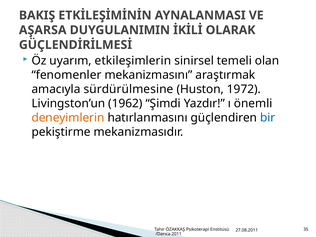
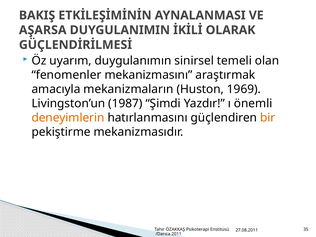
etkileşimlerin: etkileşimlerin -> duygulanımın
sürdürülmesine: sürdürülmesine -> mekanizmaların
1972: 1972 -> 1969
1962: 1962 -> 1987
bir colour: blue -> orange
